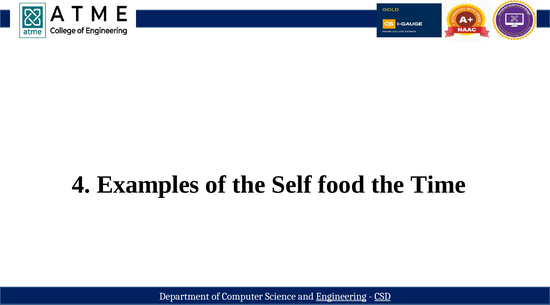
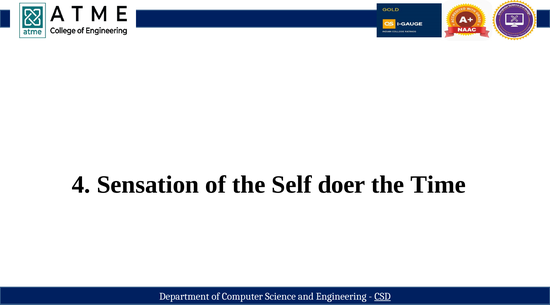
Examples: Examples -> Sensation
food: food -> doer
Engineering underline: present -> none
